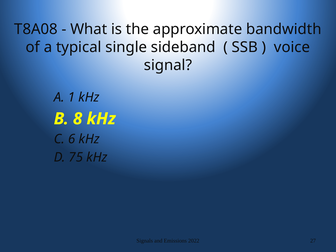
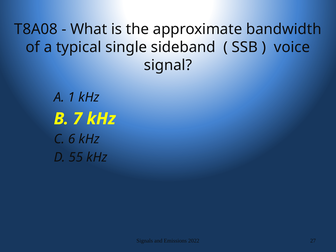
8: 8 -> 7
75: 75 -> 55
